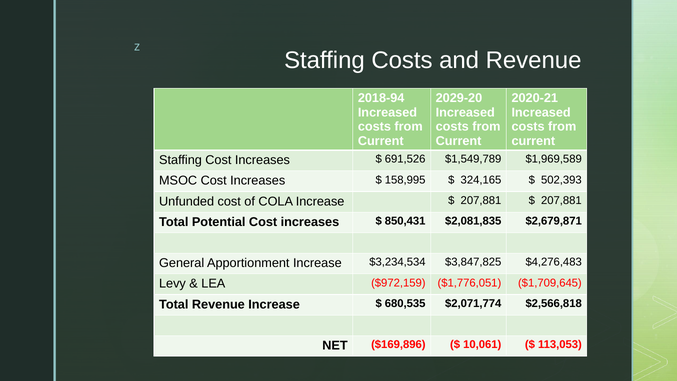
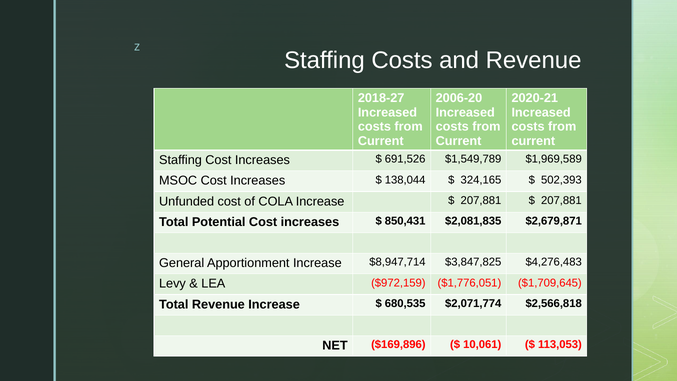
2018-94: 2018-94 -> 2018-27
2029-20: 2029-20 -> 2006-20
158,995: 158,995 -> 138,044
$3,234,534: $3,234,534 -> $8,947,714
